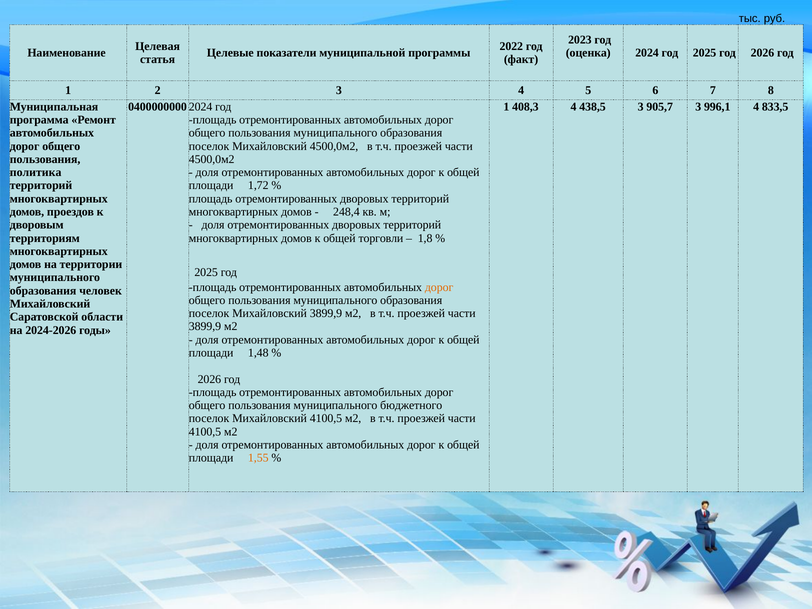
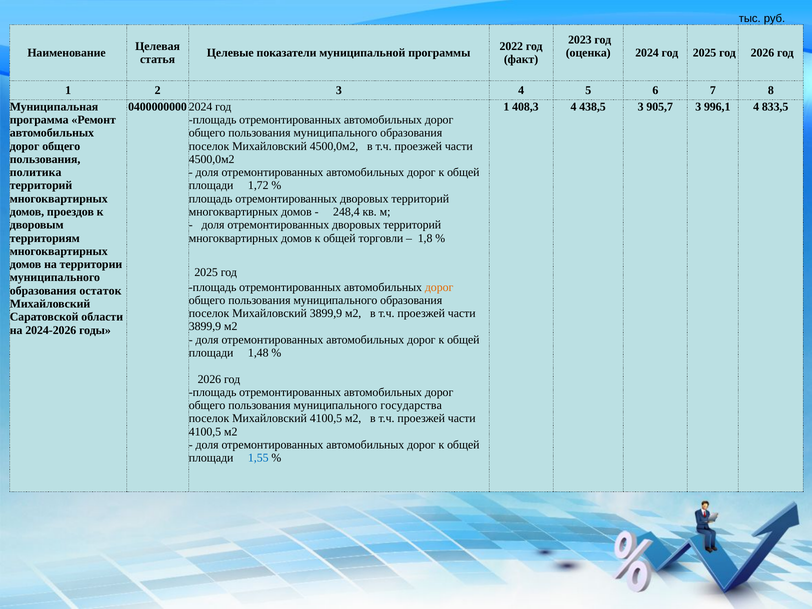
человек: человек -> остаток
бюджетного: бюджетного -> государства
1,55 colour: orange -> blue
